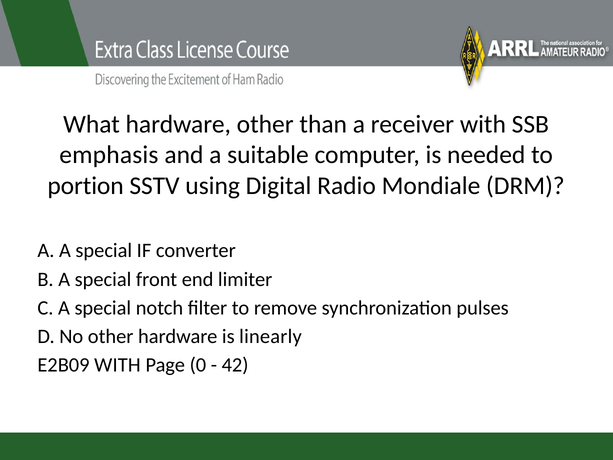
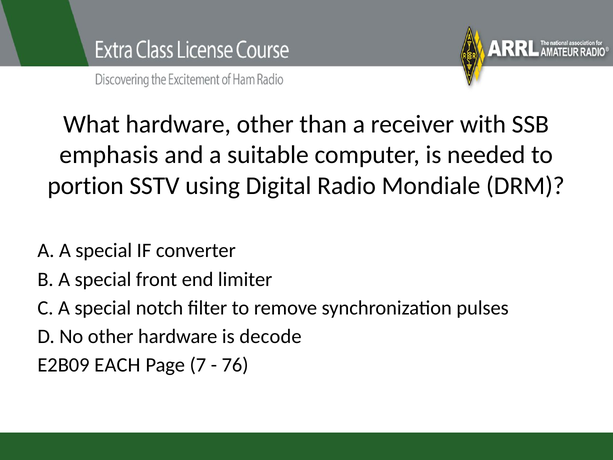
linearly: linearly -> decode
E2B09 WITH: WITH -> EACH
0: 0 -> 7
42: 42 -> 76
